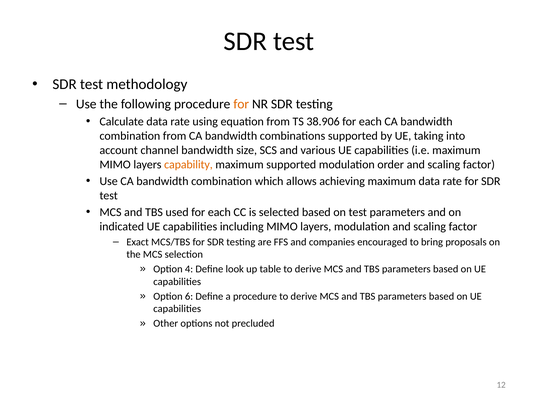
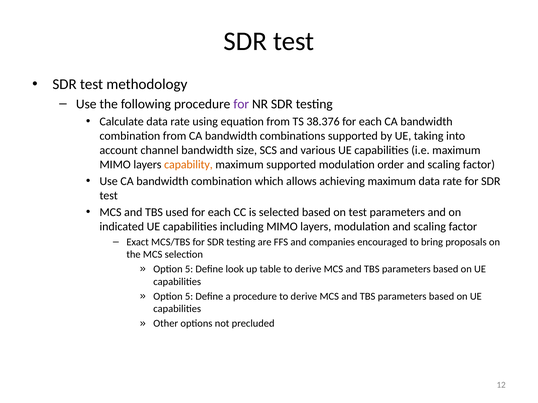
for at (241, 104) colour: orange -> purple
38.906: 38.906 -> 38.376
4 at (189, 269): 4 -> 5
6 at (189, 297): 6 -> 5
